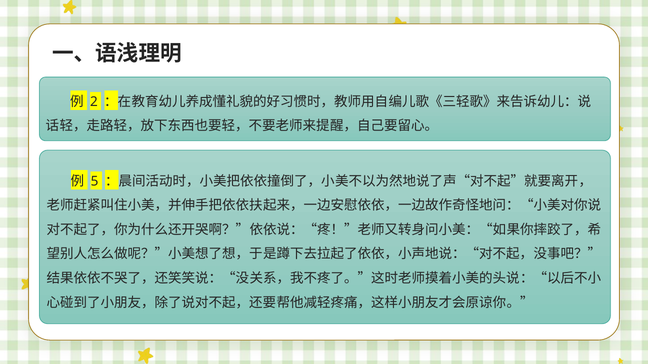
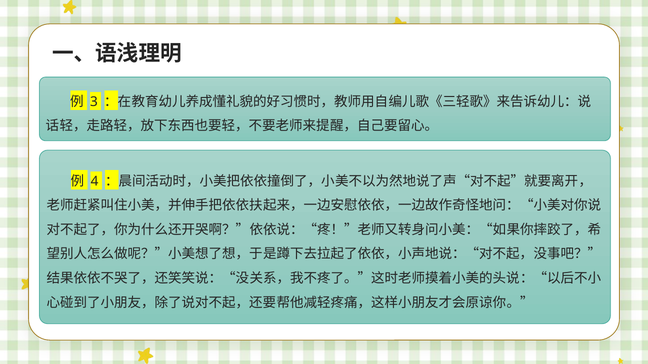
2: 2 -> 3
5: 5 -> 4
